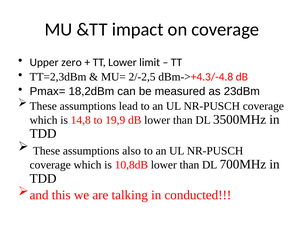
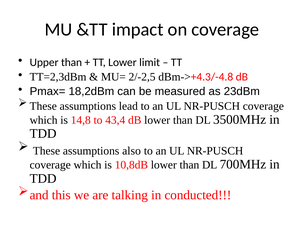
Upper zero: zero -> than
19,9: 19,9 -> 43,4
